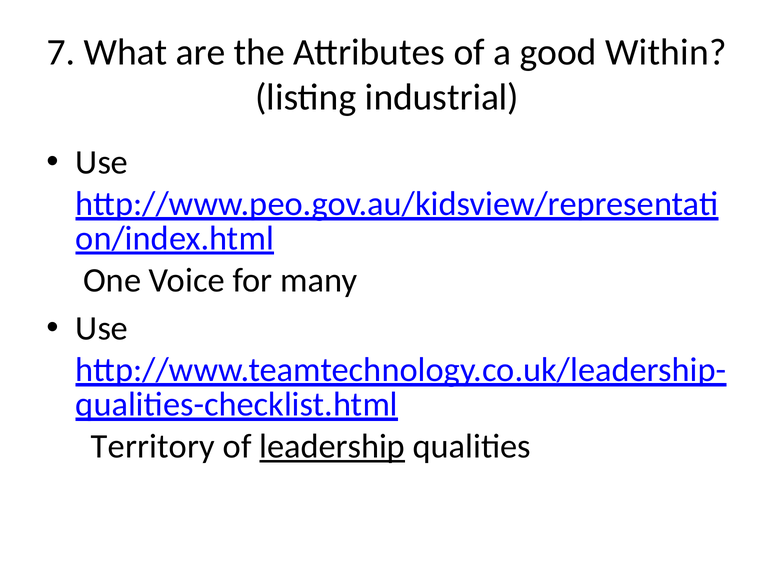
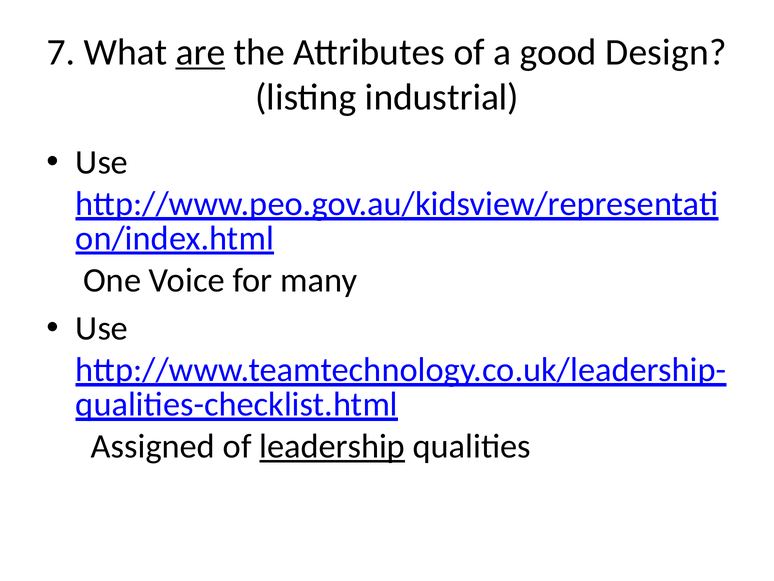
are underline: none -> present
Within: Within -> Design
Territory: Territory -> Assigned
